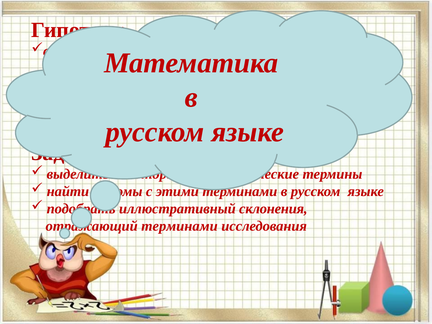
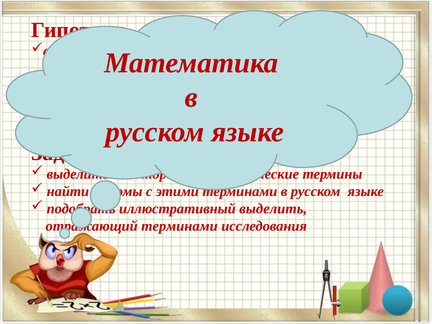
иллюстративный склонения: склонения -> выделить
